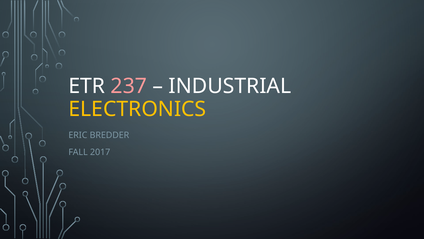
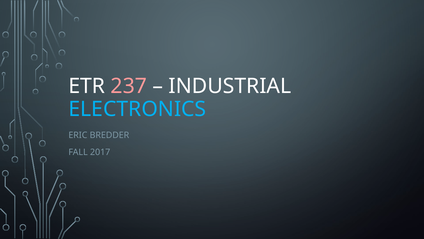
ELECTRONICS colour: yellow -> light blue
